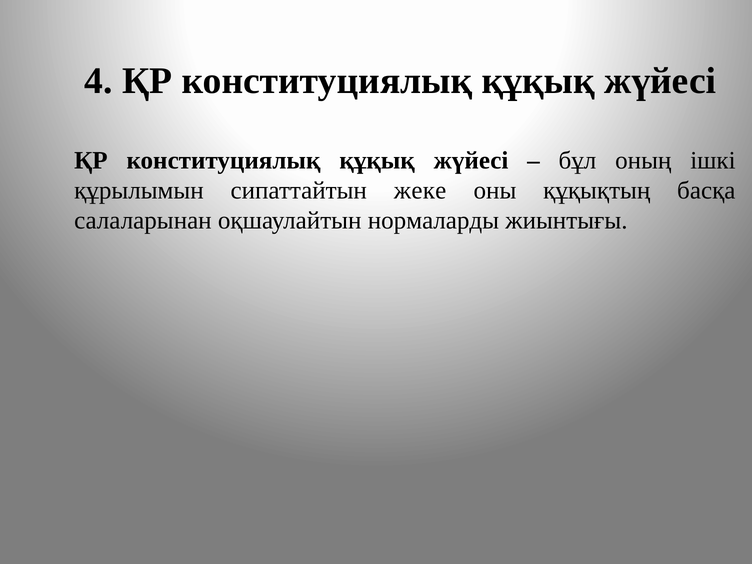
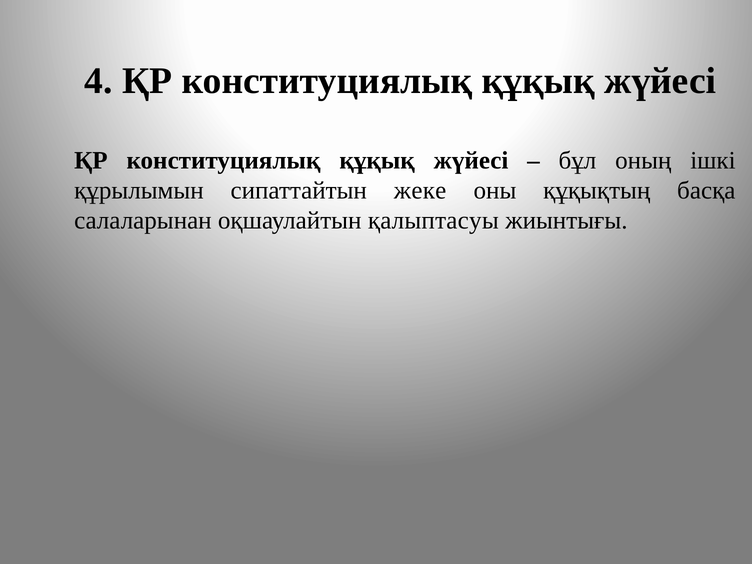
нормаларды: нормаларды -> қалыптасуы
